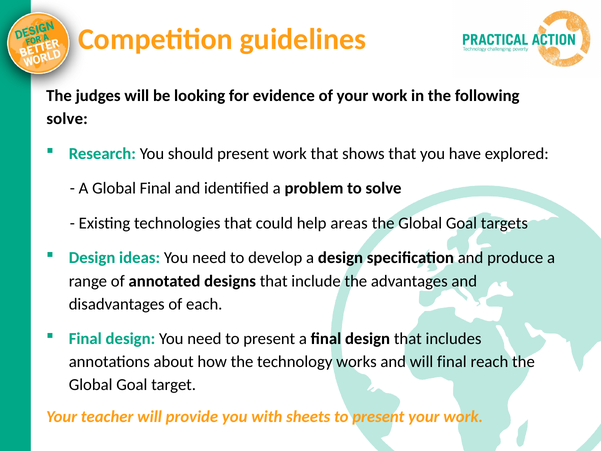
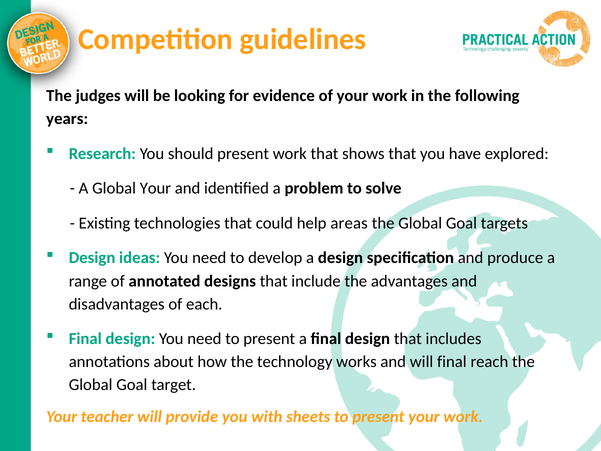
solve at (67, 119): solve -> years
Global Final: Final -> Your
